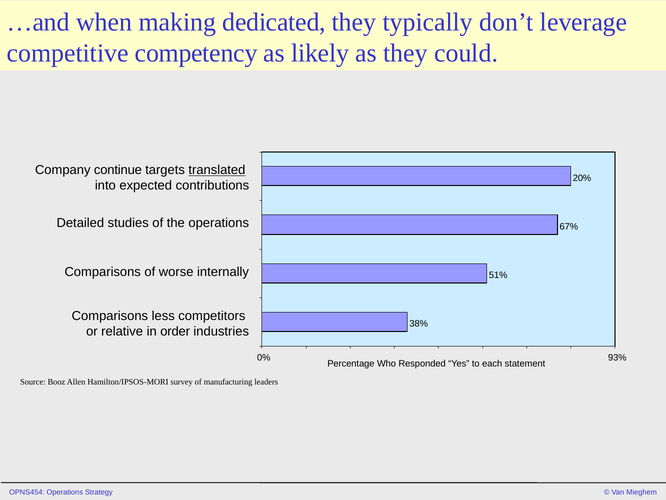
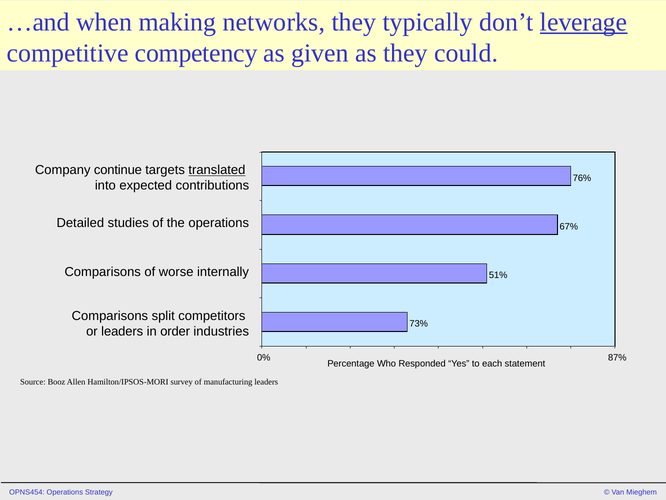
dedicated: dedicated -> networks
leverage underline: none -> present
likely: likely -> given
20%: 20% -> 76%
less: less -> split
38%: 38% -> 73%
or relative: relative -> leaders
93%: 93% -> 87%
